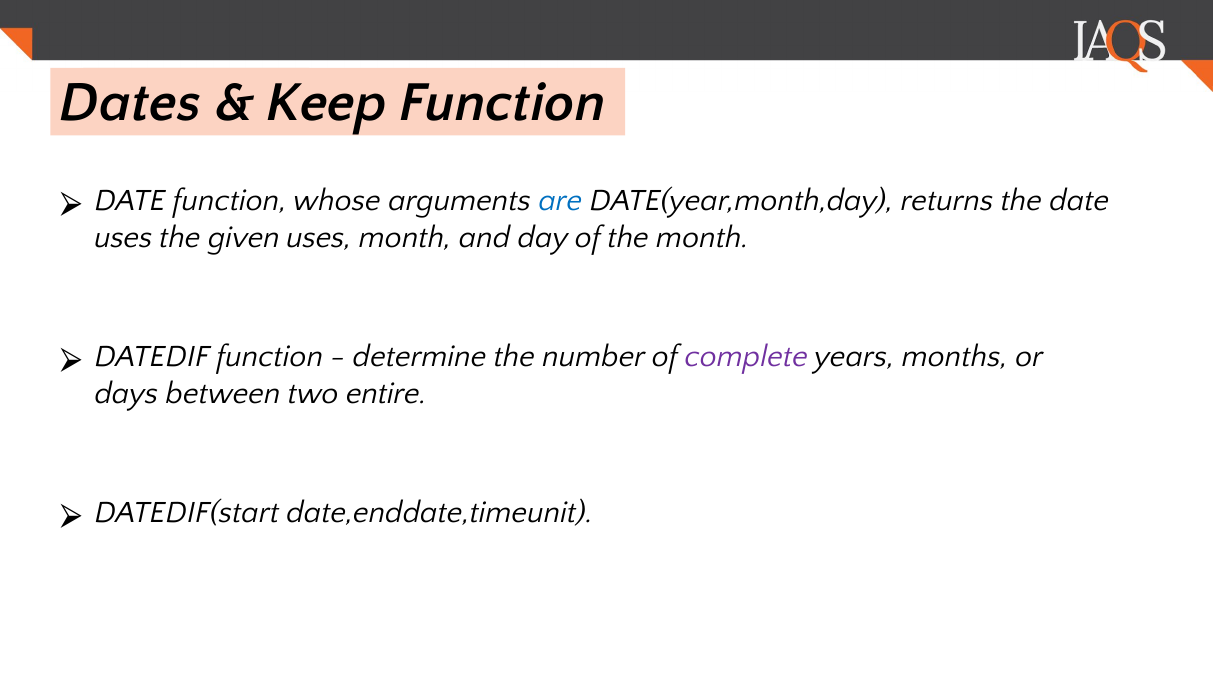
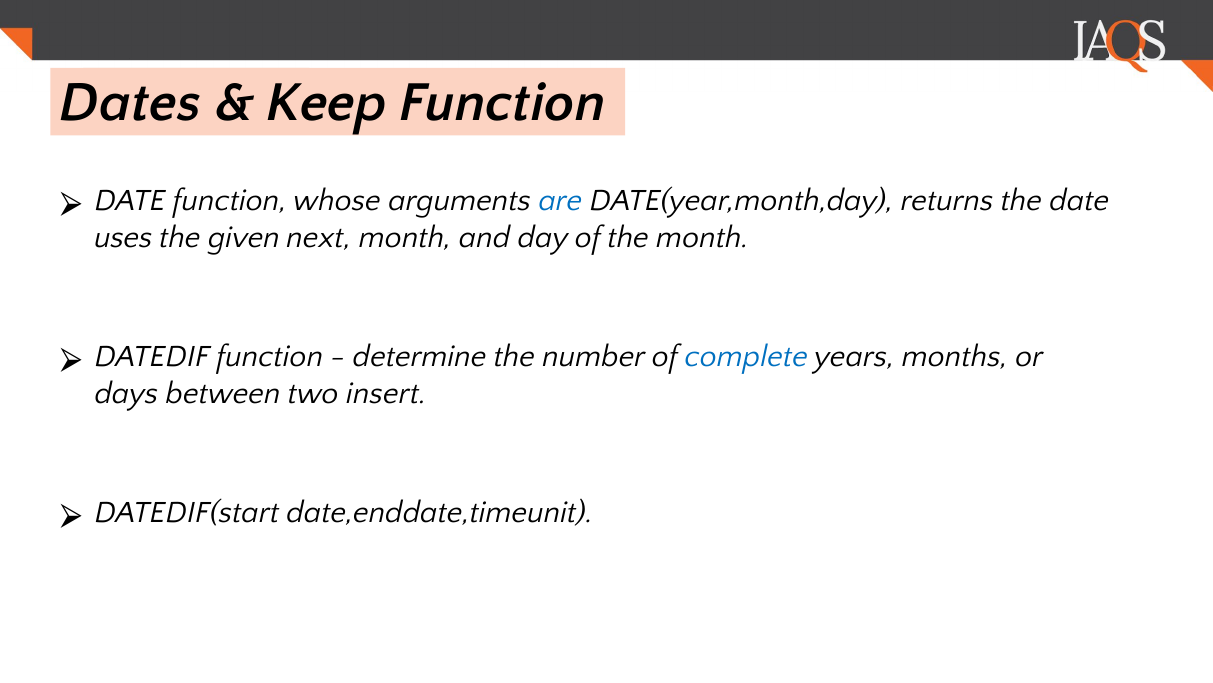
given uses: uses -> next
complete colour: purple -> blue
entire: entire -> insert
